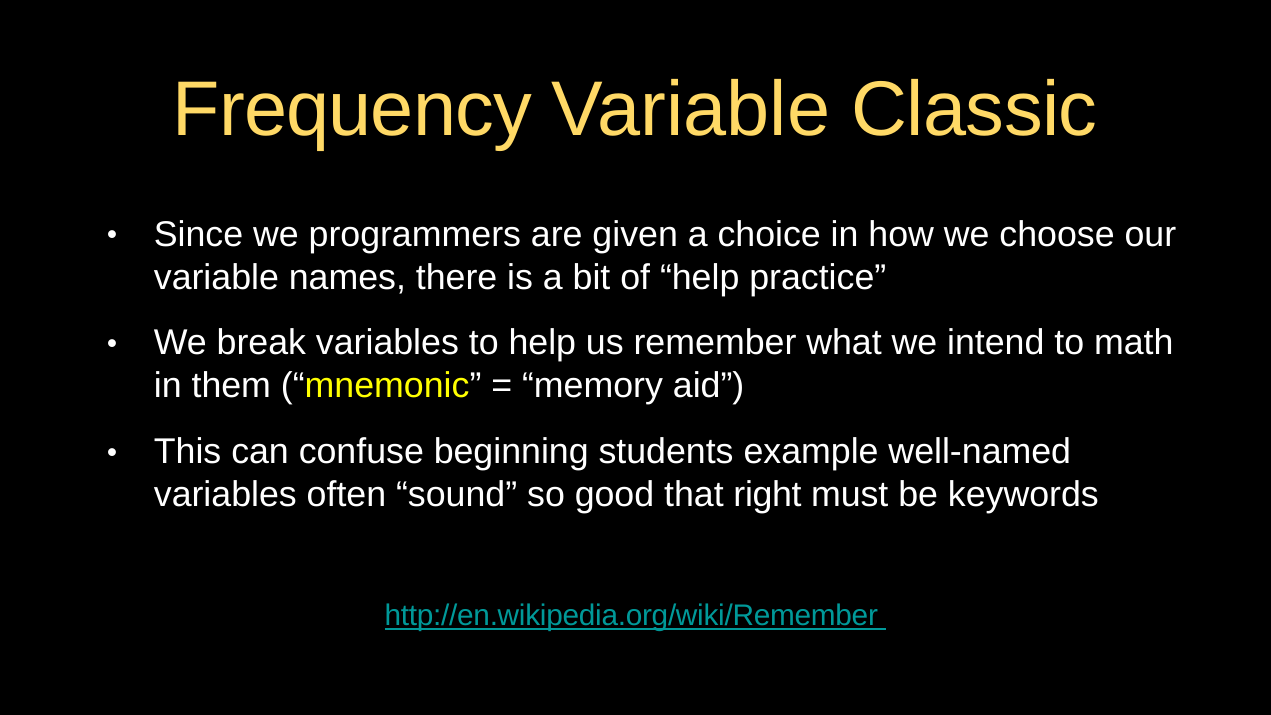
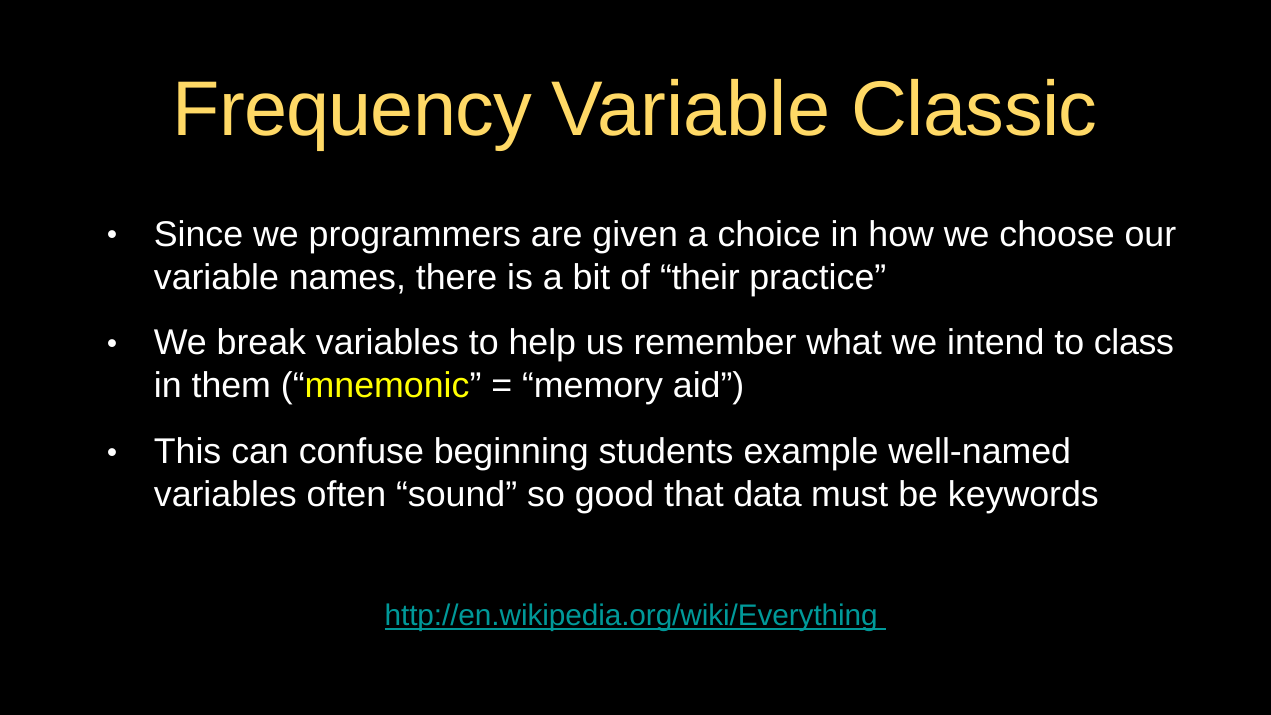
of help: help -> their
math: math -> class
right: right -> data
http://en.wikipedia.org/wiki/Remember: http://en.wikipedia.org/wiki/Remember -> http://en.wikipedia.org/wiki/Everything
